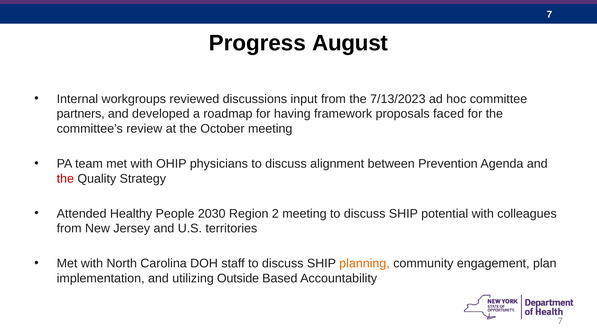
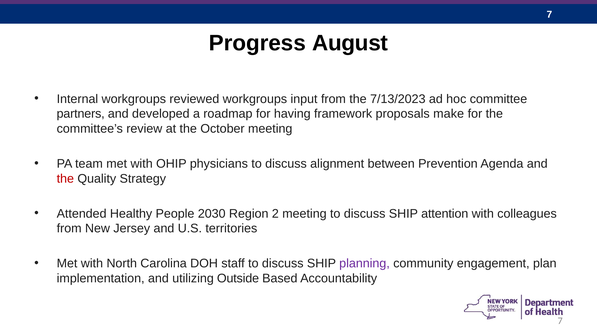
reviewed discussions: discussions -> workgroups
faced: faced -> make
potential: potential -> attention
planning colour: orange -> purple
